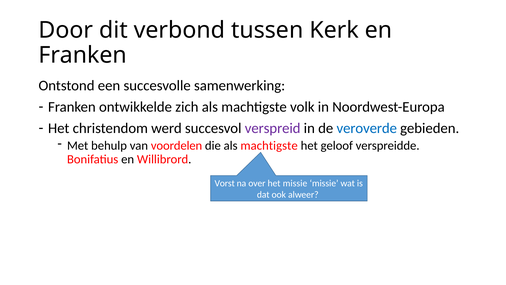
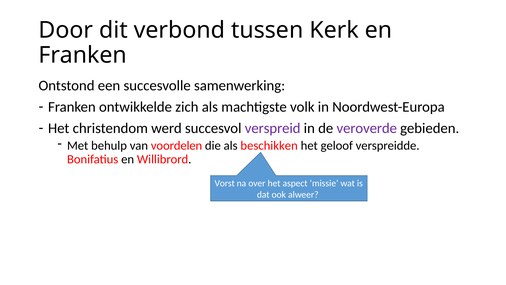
veroverde colour: blue -> purple
die als machtigste: machtigste -> beschikken
het missie: missie -> aspect
